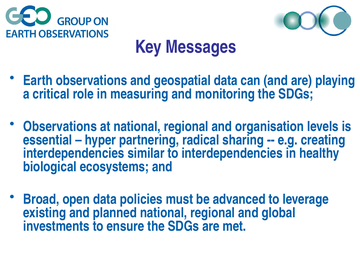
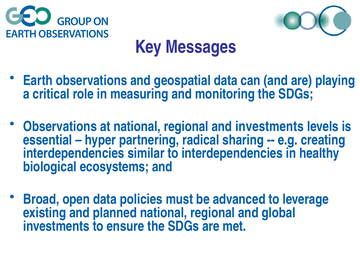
and organisation: organisation -> investments
